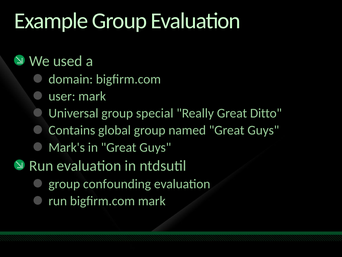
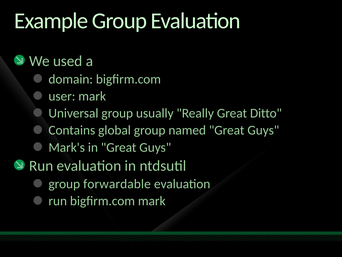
special: special -> usually
confounding: confounding -> forwardable
